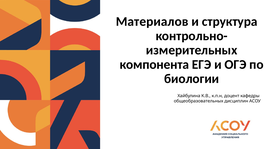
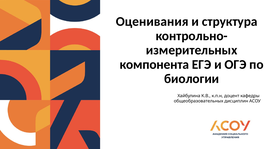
Материалов: Материалов -> Оценивания
